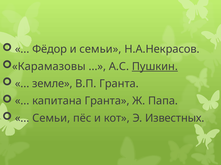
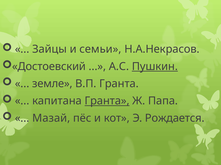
Фёдор: Фёдор -> Зайцы
Карамазовы: Карамазовы -> Достоевский
Гранта at (107, 101) underline: none -> present
Семьи at (51, 119): Семьи -> Мазай
Известных: Известных -> Рождается
